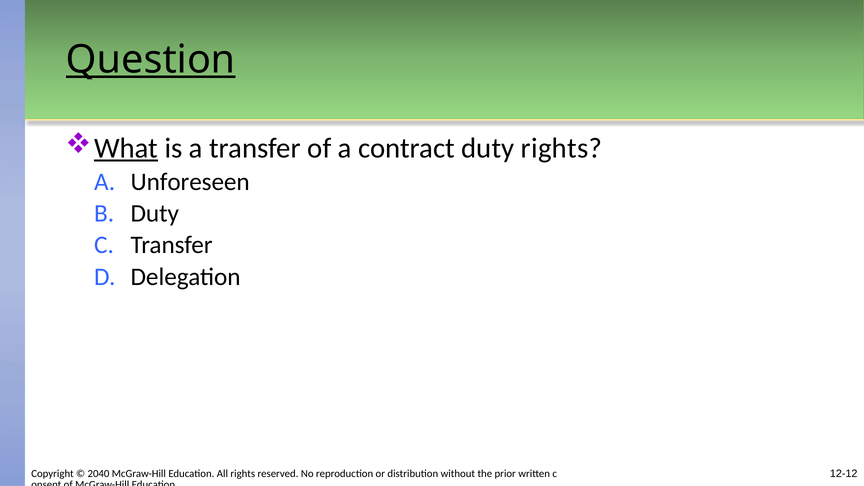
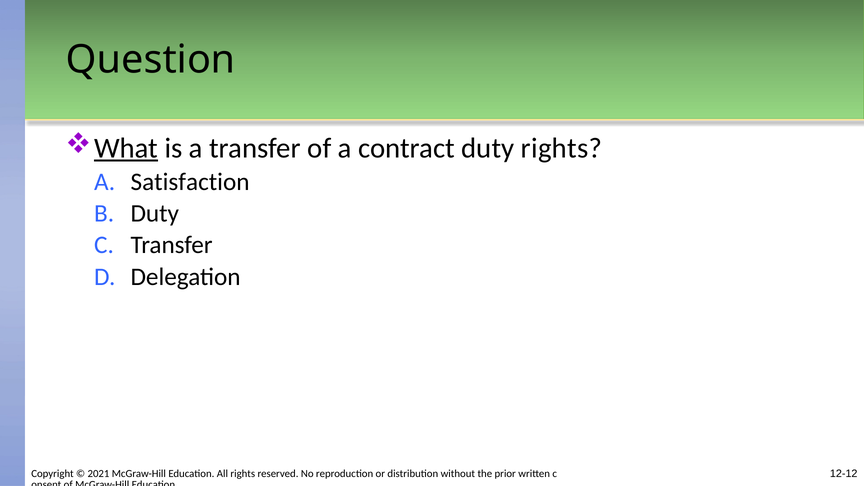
Question underline: present -> none
Unforeseen: Unforeseen -> Satisfaction
2040: 2040 -> 2021
